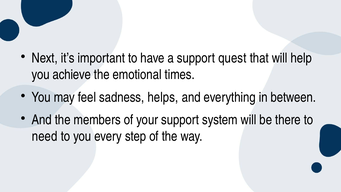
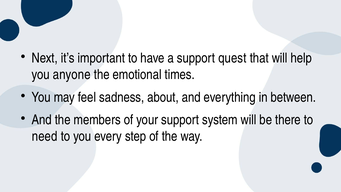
achieve: achieve -> anyone
helps: helps -> about
